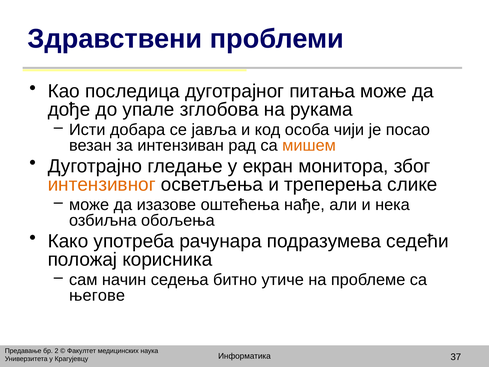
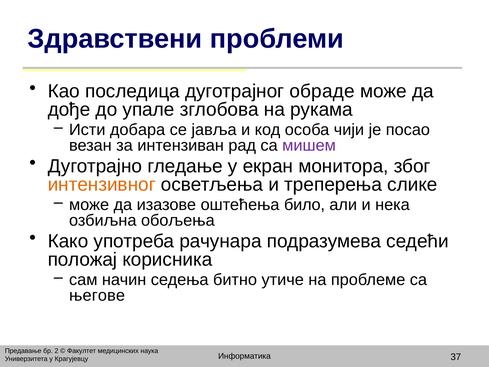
питања: питања -> обраде
мишем colour: orange -> purple
нађе: нађе -> било
